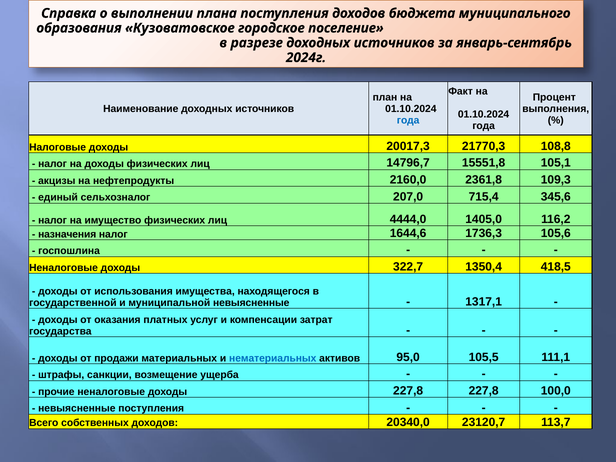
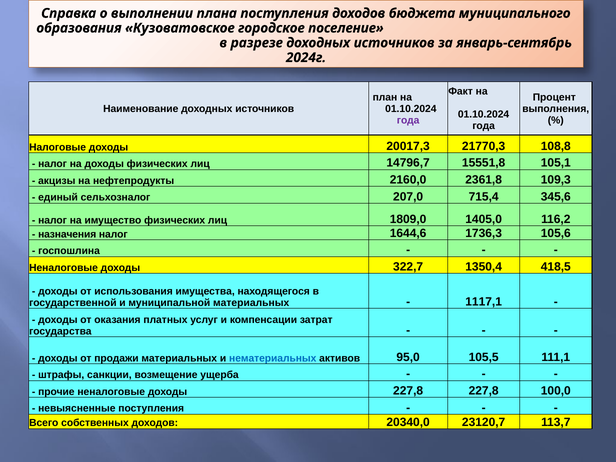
года at (408, 120) colour: blue -> purple
4444,0: 4444,0 -> 1809,0
муниципальной невыясненные: невыясненные -> материальных
1317,1: 1317,1 -> 1117,1
